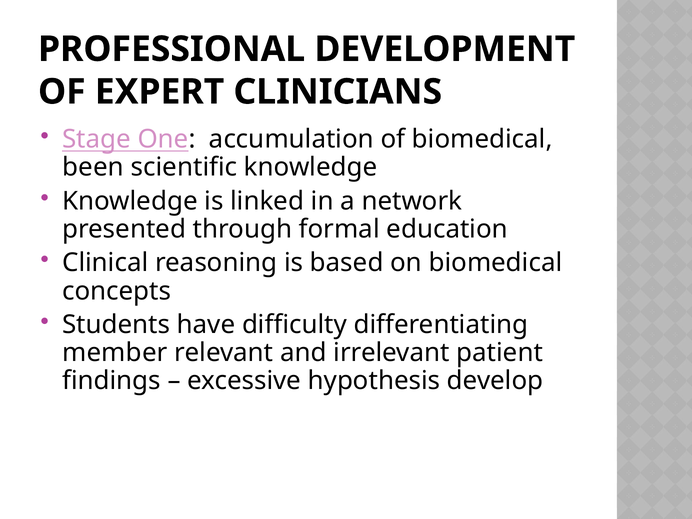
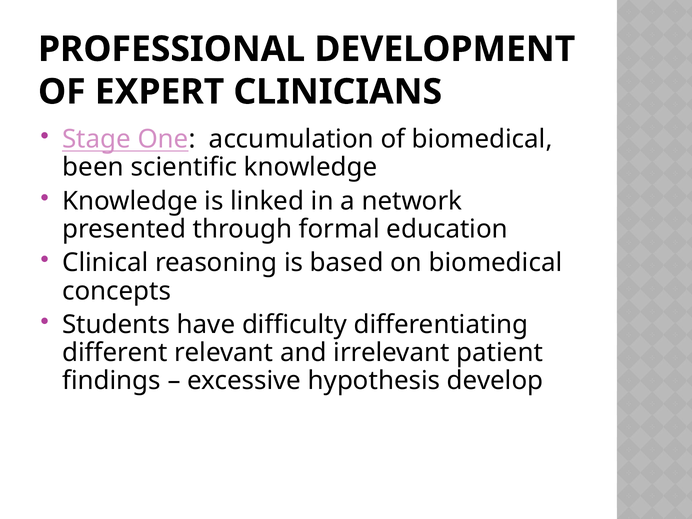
member: member -> different
